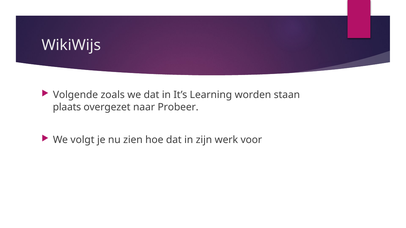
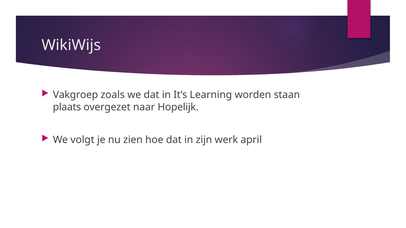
Volgende: Volgende -> Vakgroep
Probeer: Probeer -> Hopelijk
voor: voor -> april
